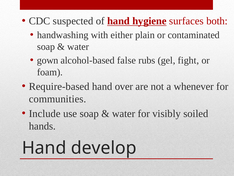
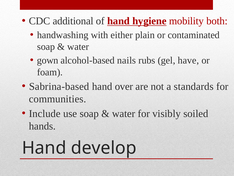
suspected: suspected -> additional
surfaces: surfaces -> mobility
false: false -> nails
fight: fight -> have
Require-based: Require-based -> Sabrina-based
whenever: whenever -> standards
